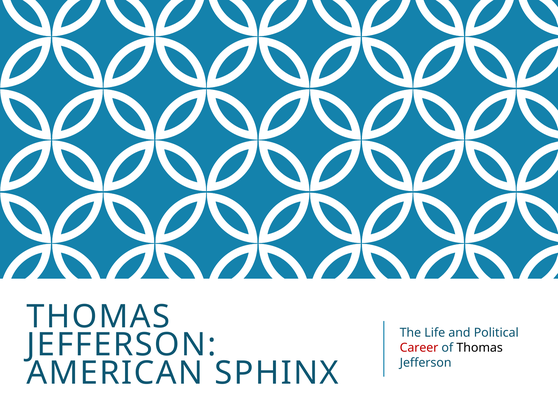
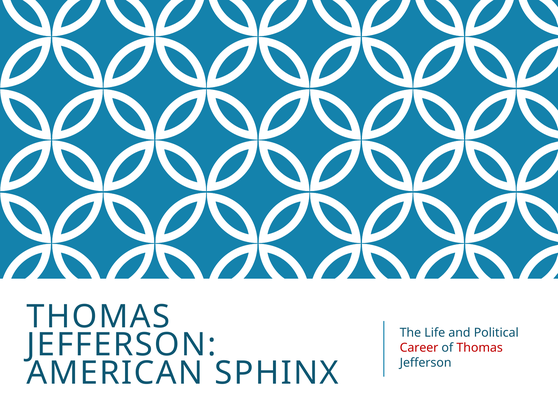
Thomas at (480, 348) colour: black -> red
